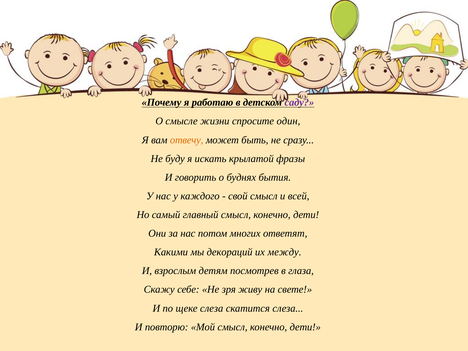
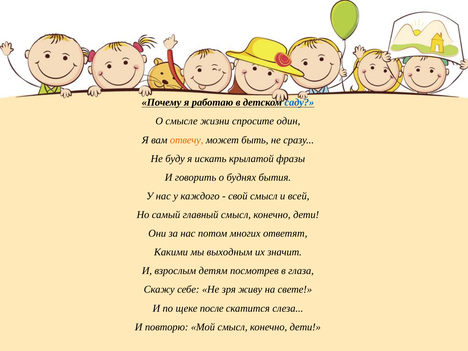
саду colour: purple -> blue
декораций: декораций -> выходным
между: между -> значит
щеке слеза: слеза -> после
